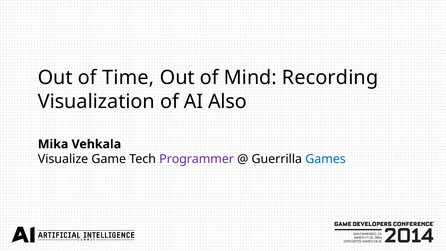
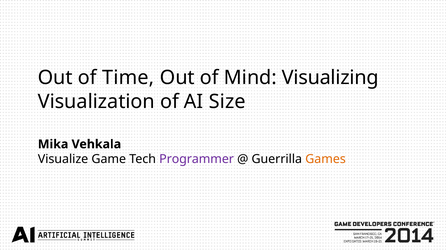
Recording: Recording -> Visualizing
Also: Also -> Size
Games colour: blue -> orange
